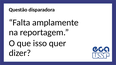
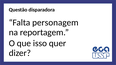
amplamente: amplamente -> personagem
